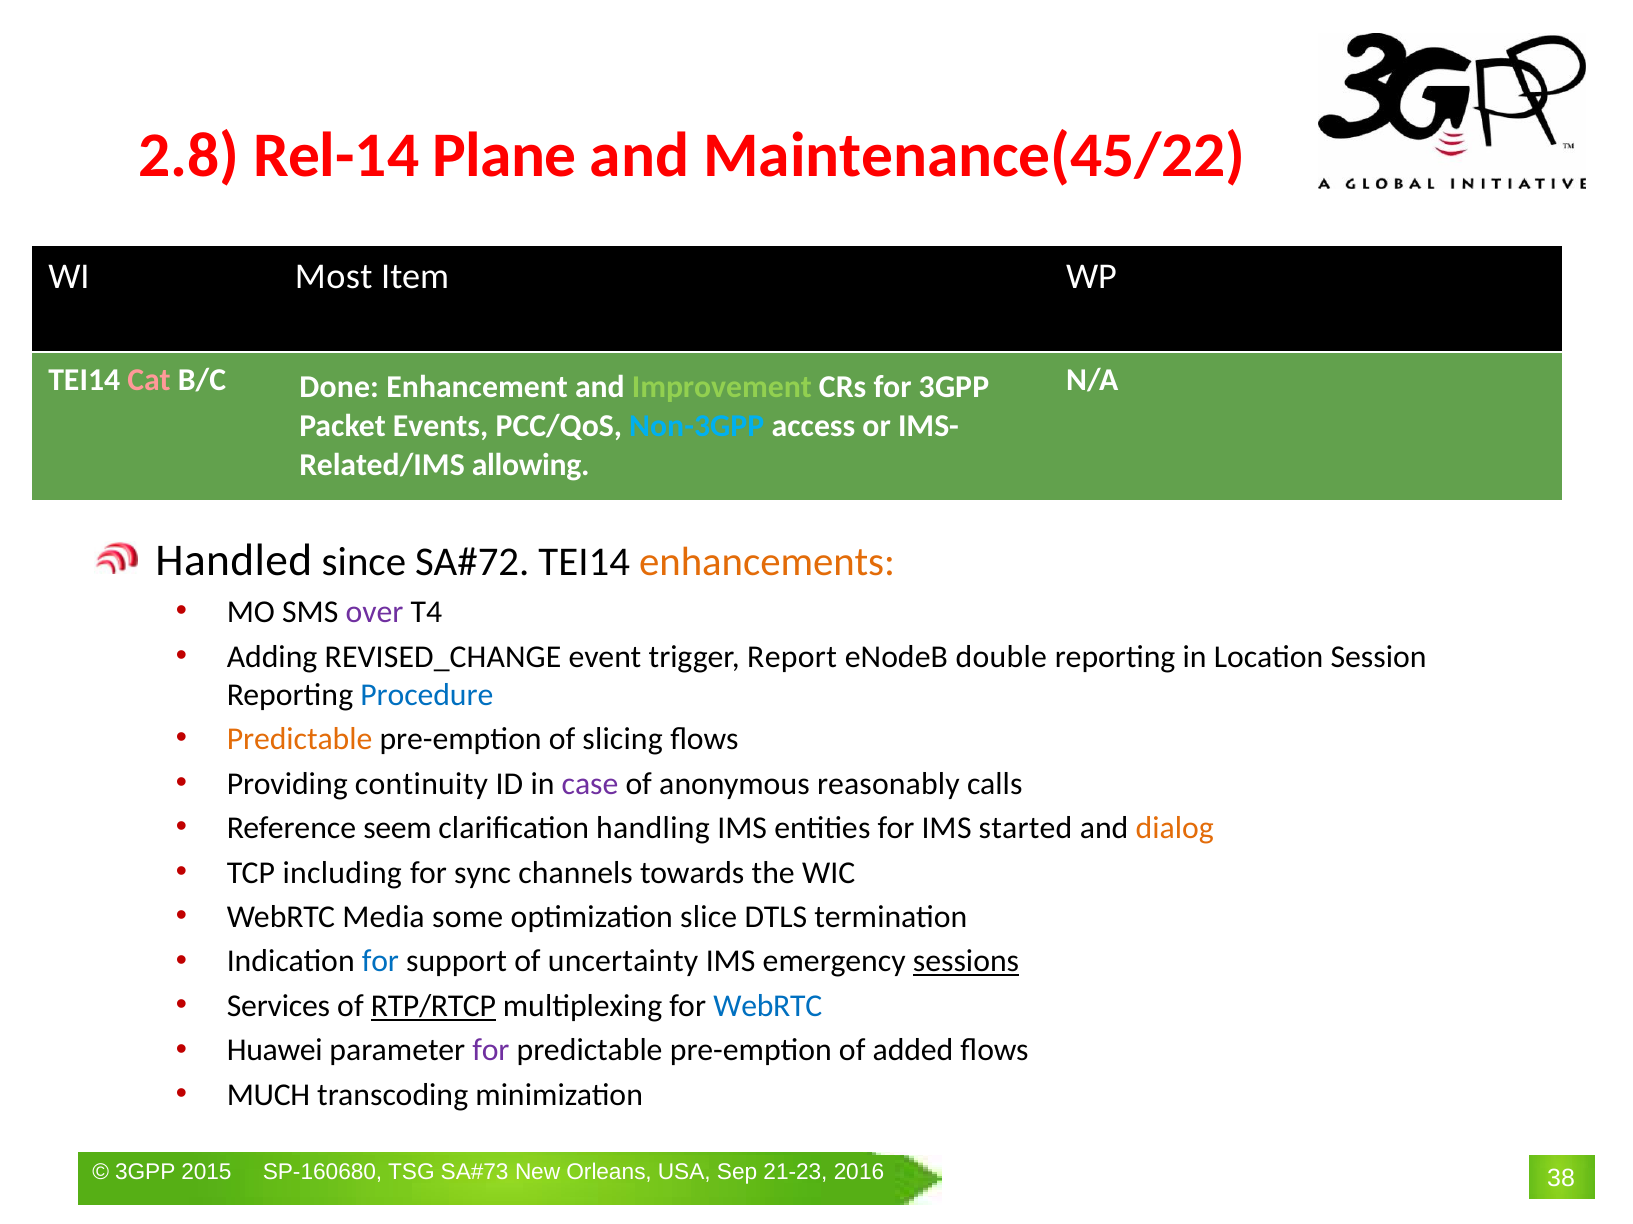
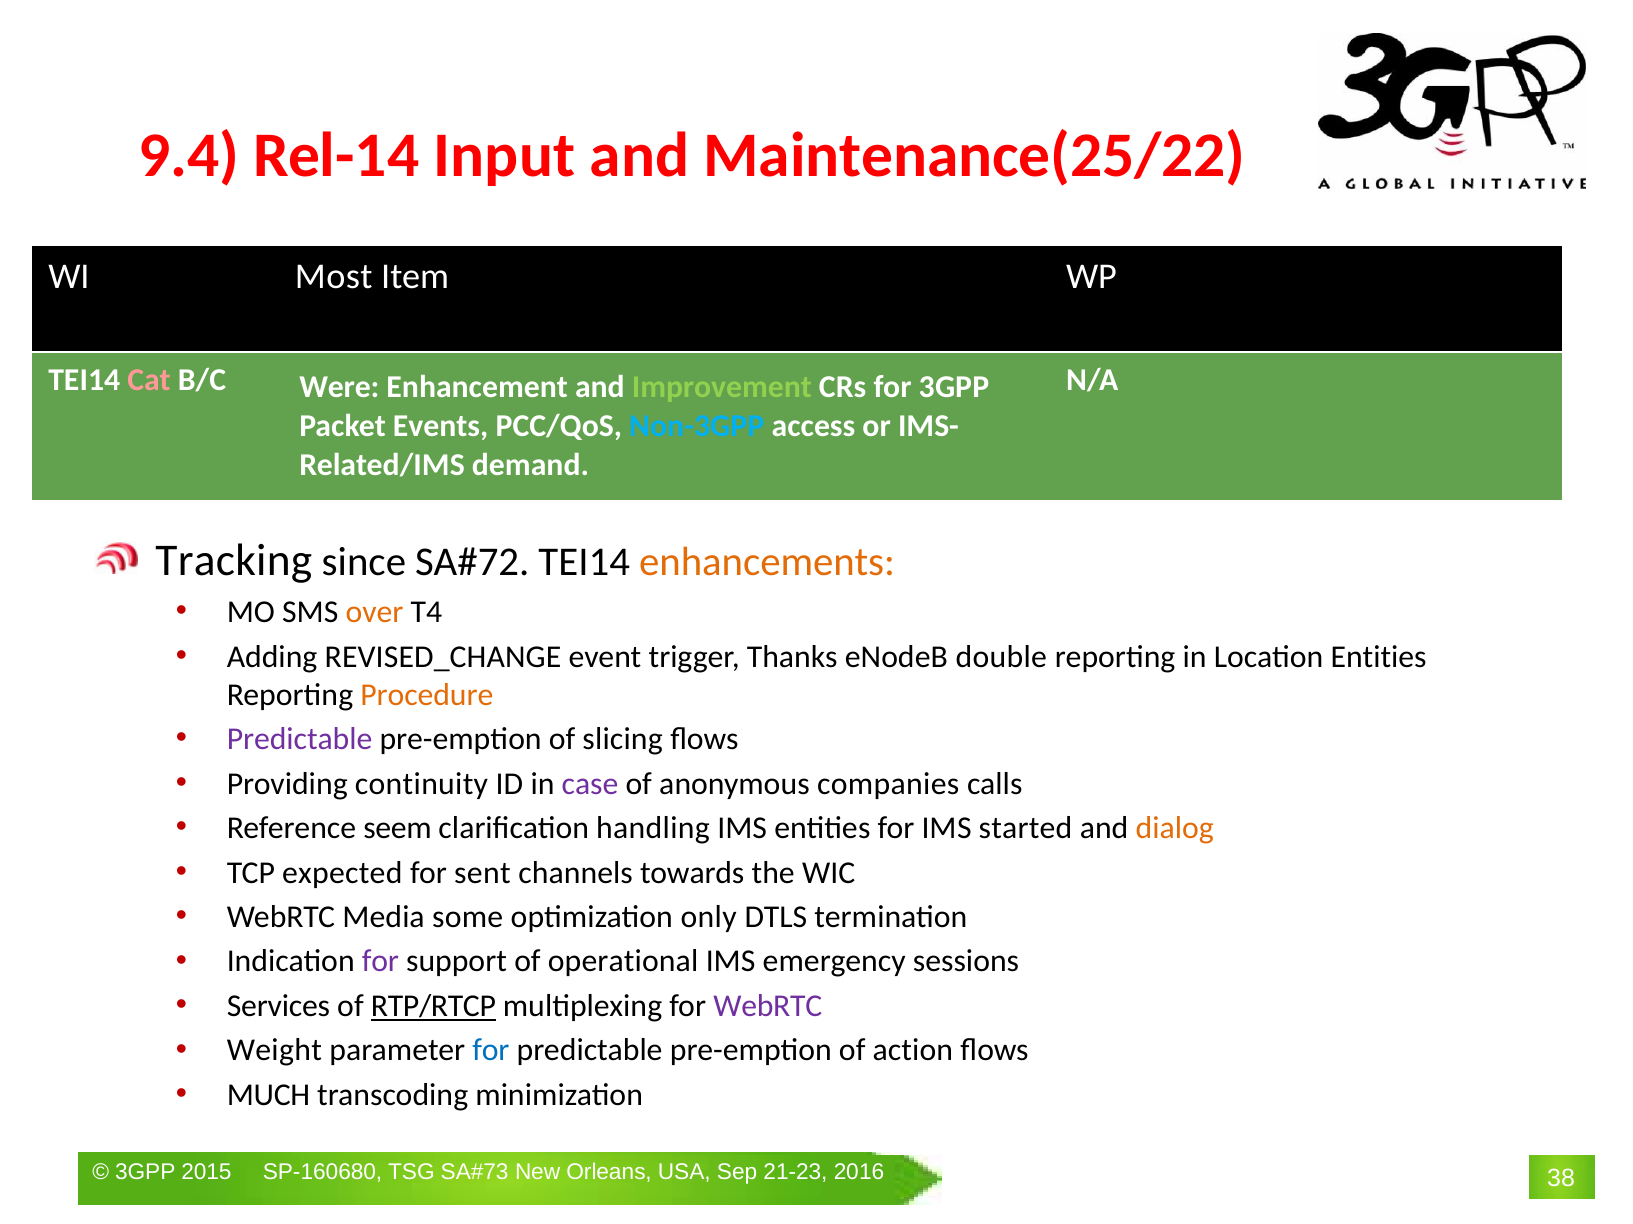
2.8: 2.8 -> 9.4
Plane: Plane -> Input
Maintenance(45/22: Maintenance(45/22 -> Maintenance(25/22
Done: Done -> Were
allowing: allowing -> demand
Handled: Handled -> Tracking
over colour: purple -> orange
Report: Report -> Thanks
Location Session: Session -> Entities
Procedure colour: blue -> orange
Predictable at (300, 740) colour: orange -> purple
reasonably: reasonably -> companies
including: including -> expected
sync: sync -> sent
slice: slice -> only
for at (381, 962) colour: blue -> purple
uncertainty: uncertainty -> operational
sessions underline: present -> none
WebRTC at (768, 1007) colour: blue -> purple
Huawei: Huawei -> Weight
for at (491, 1051) colour: purple -> blue
added: added -> action
